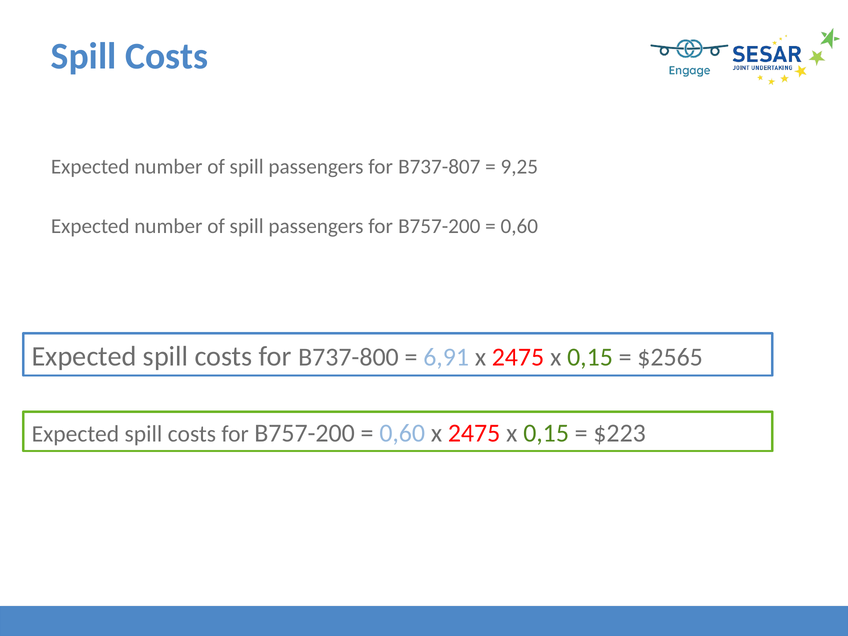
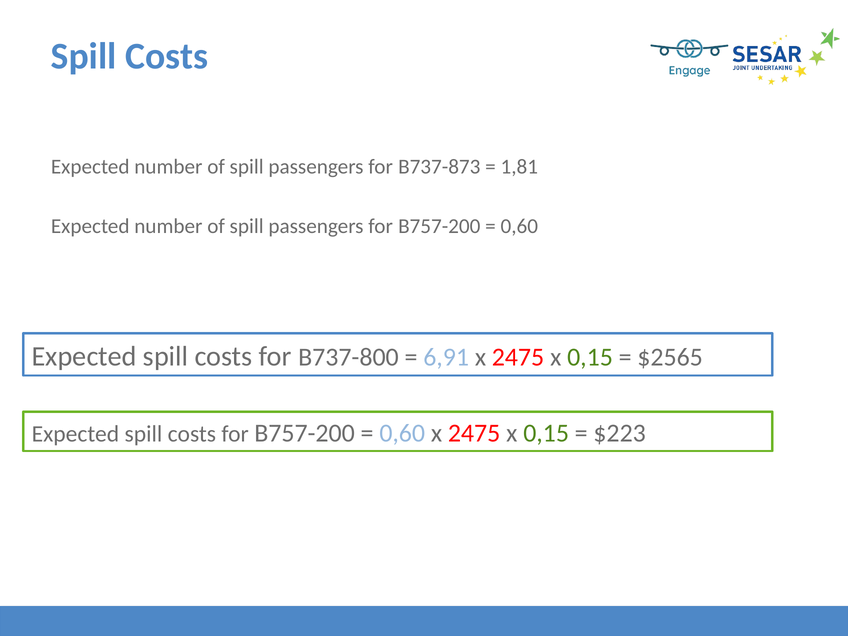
B737-807: B737-807 -> B737-873
9,25: 9,25 -> 1,81
